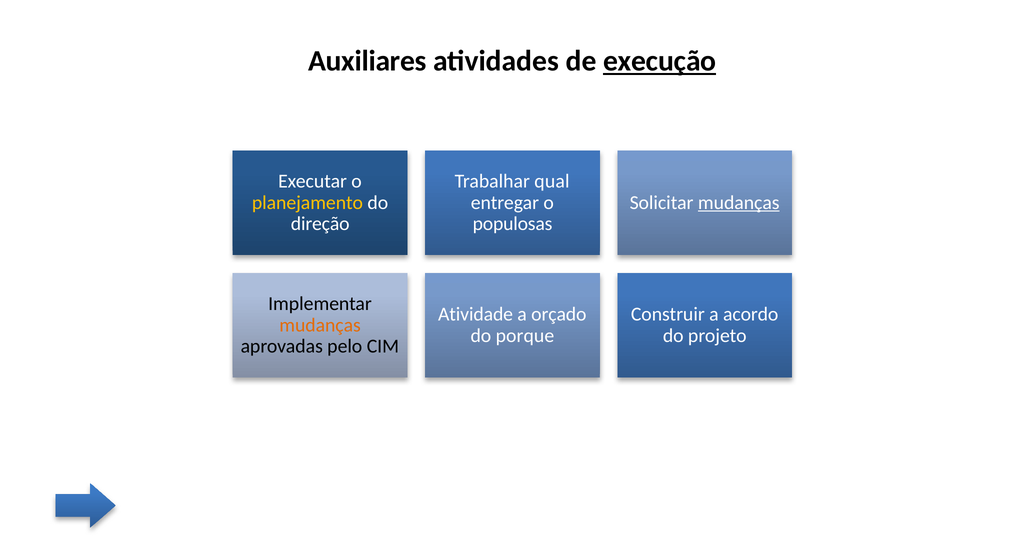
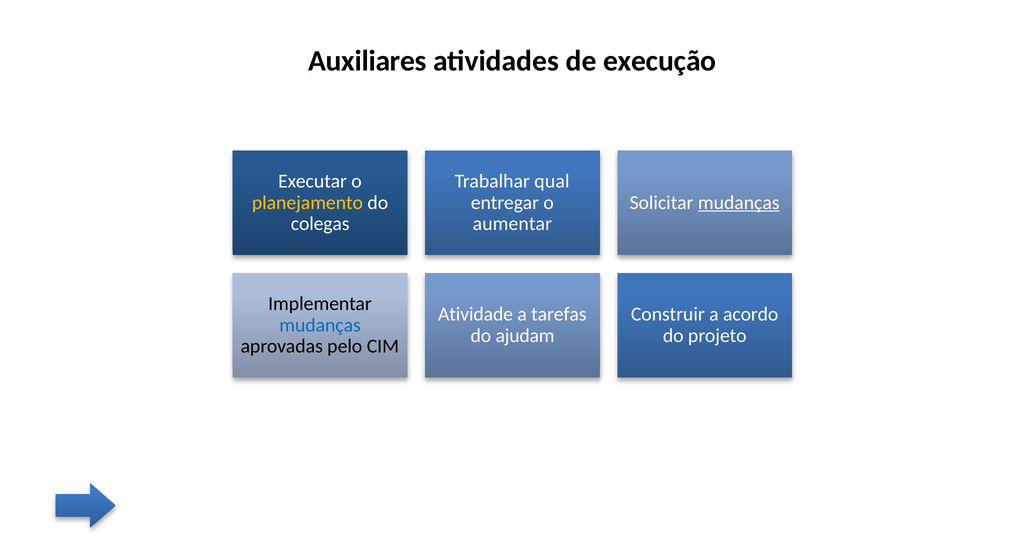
execução underline: present -> none
direção: direção -> colegas
populosas: populosas -> aumentar
orçado: orçado -> tarefas
mudanças at (320, 325) colour: orange -> blue
porque: porque -> ajudam
